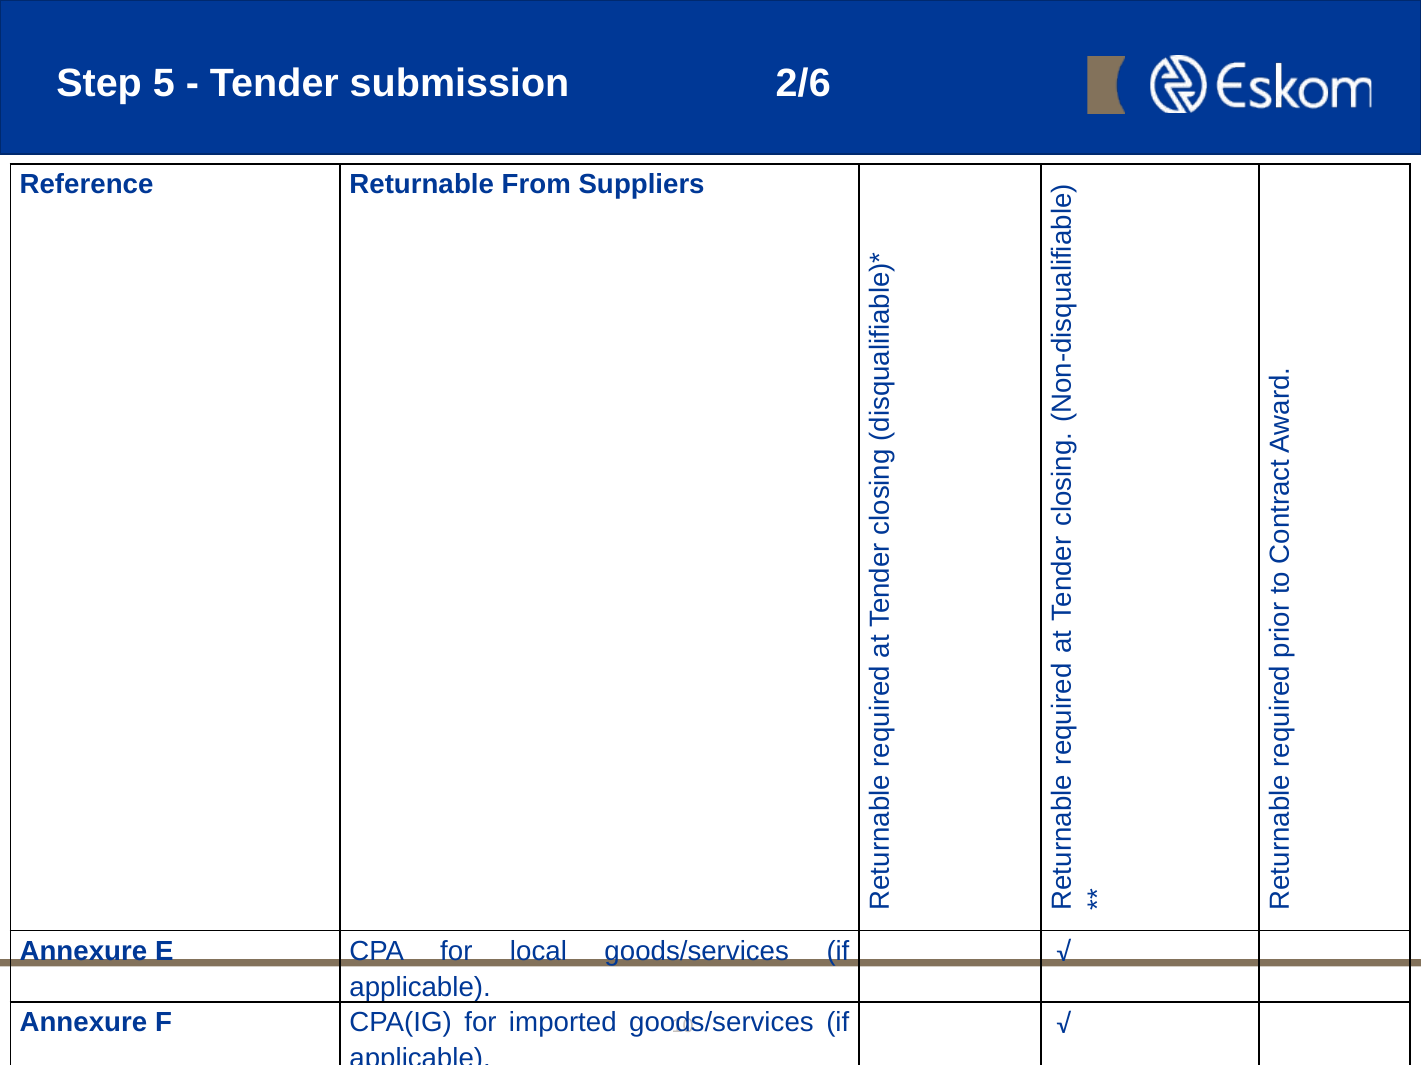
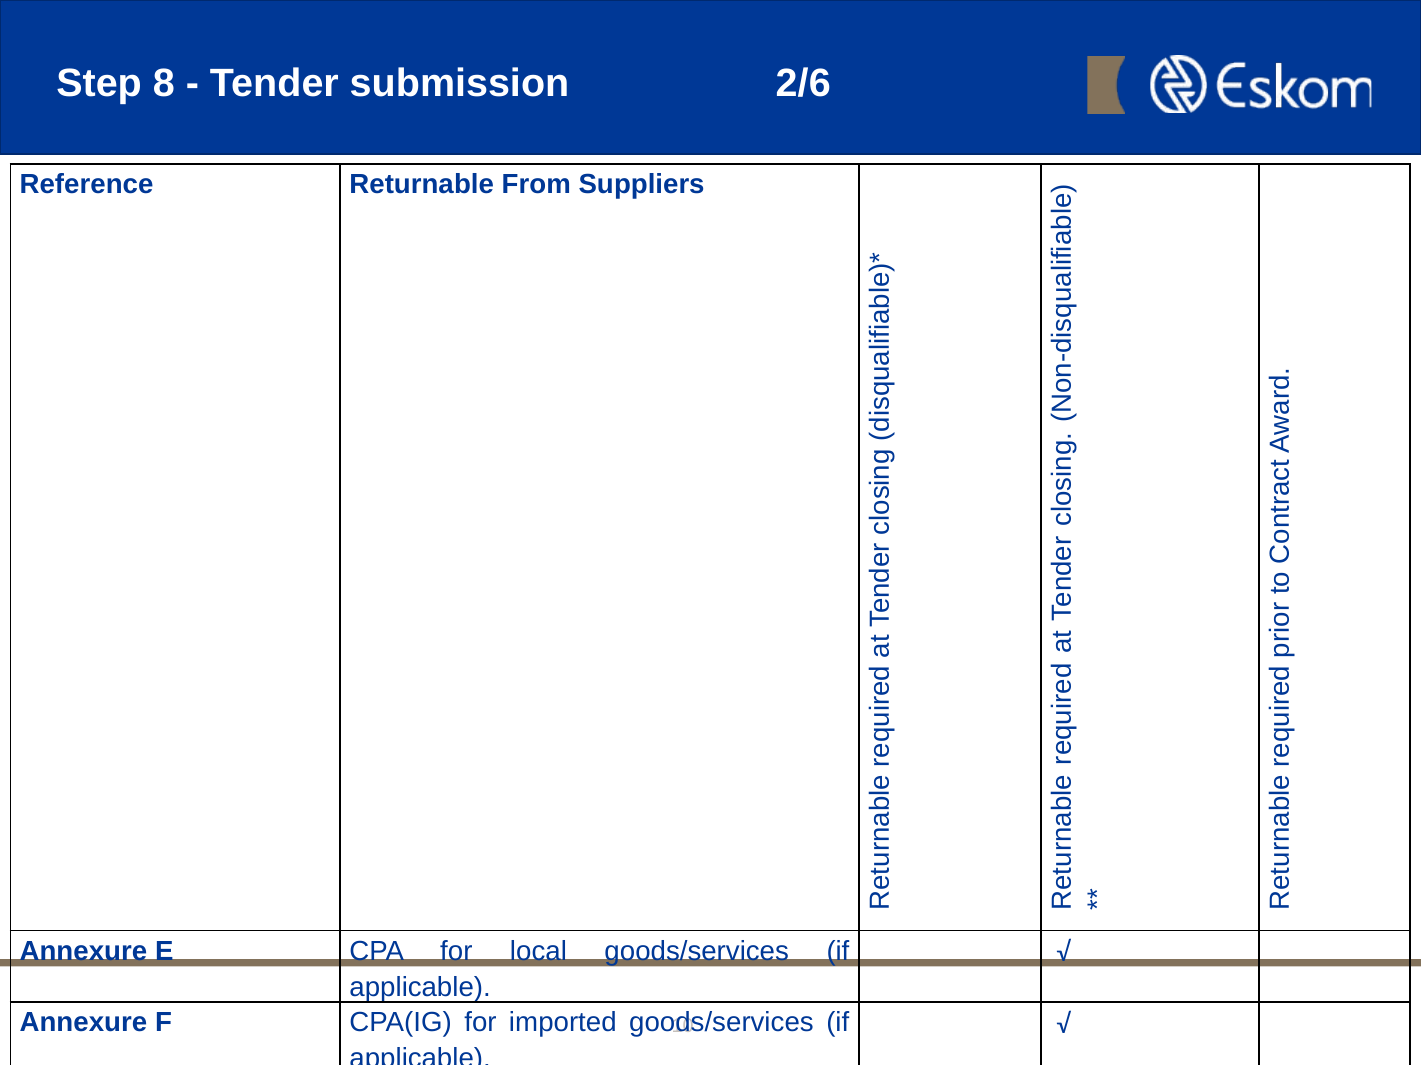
5: 5 -> 8
